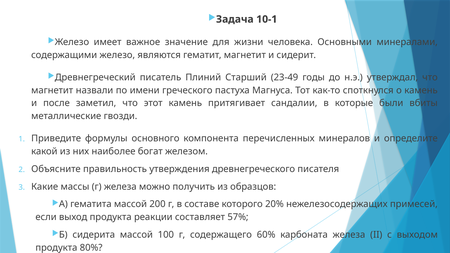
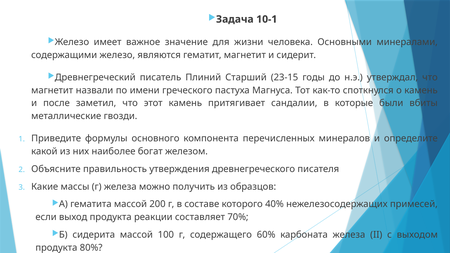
23-49: 23-49 -> 23-15
20%: 20% -> 40%
57%: 57% -> 70%
